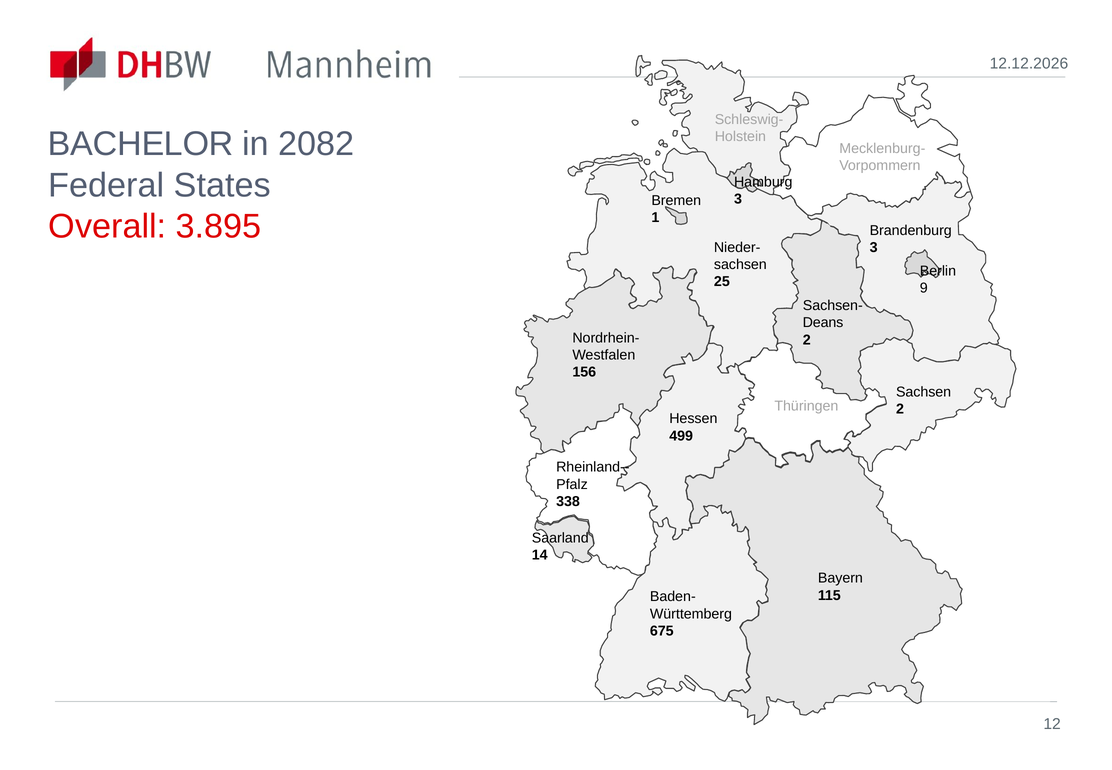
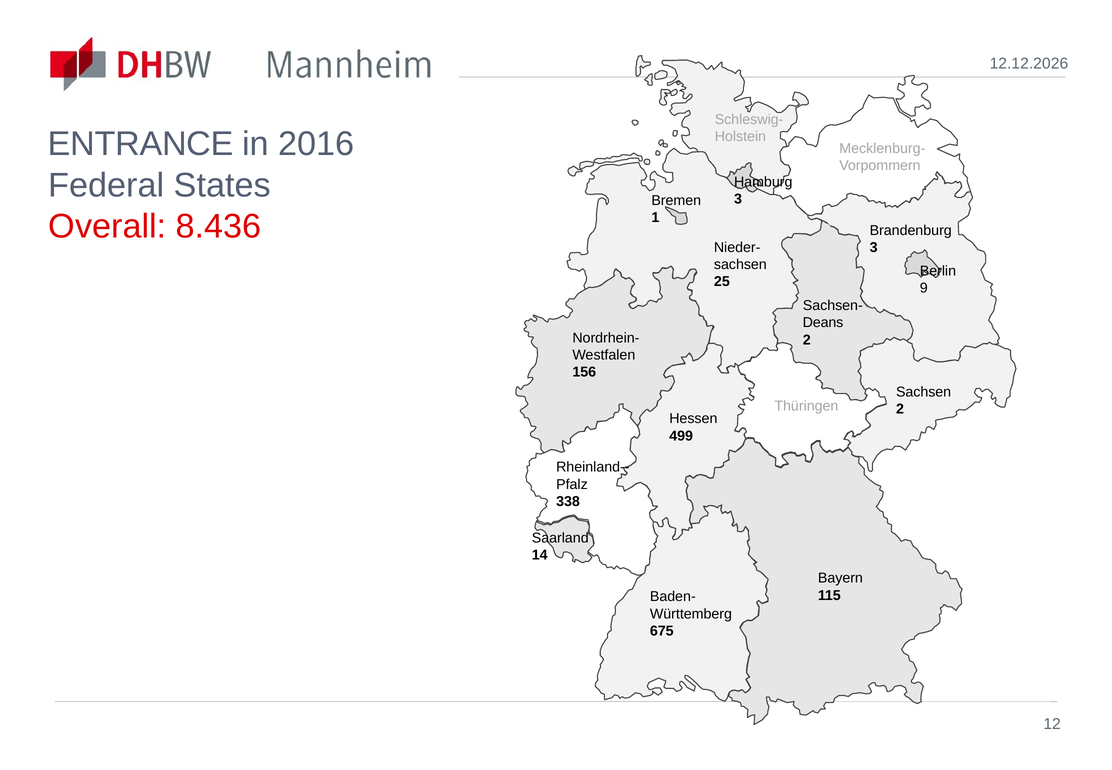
BACHELOR: BACHELOR -> ENTRANCE
2082: 2082 -> 2016
3.895: 3.895 -> 8.436
